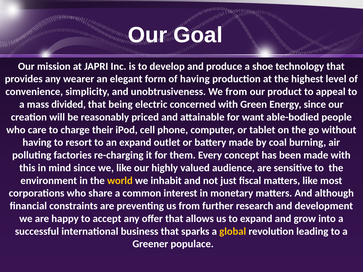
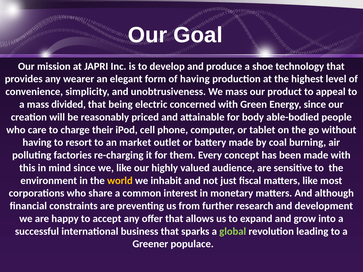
We from: from -> mass
want: want -> body
an expand: expand -> market
global colour: yellow -> light green
